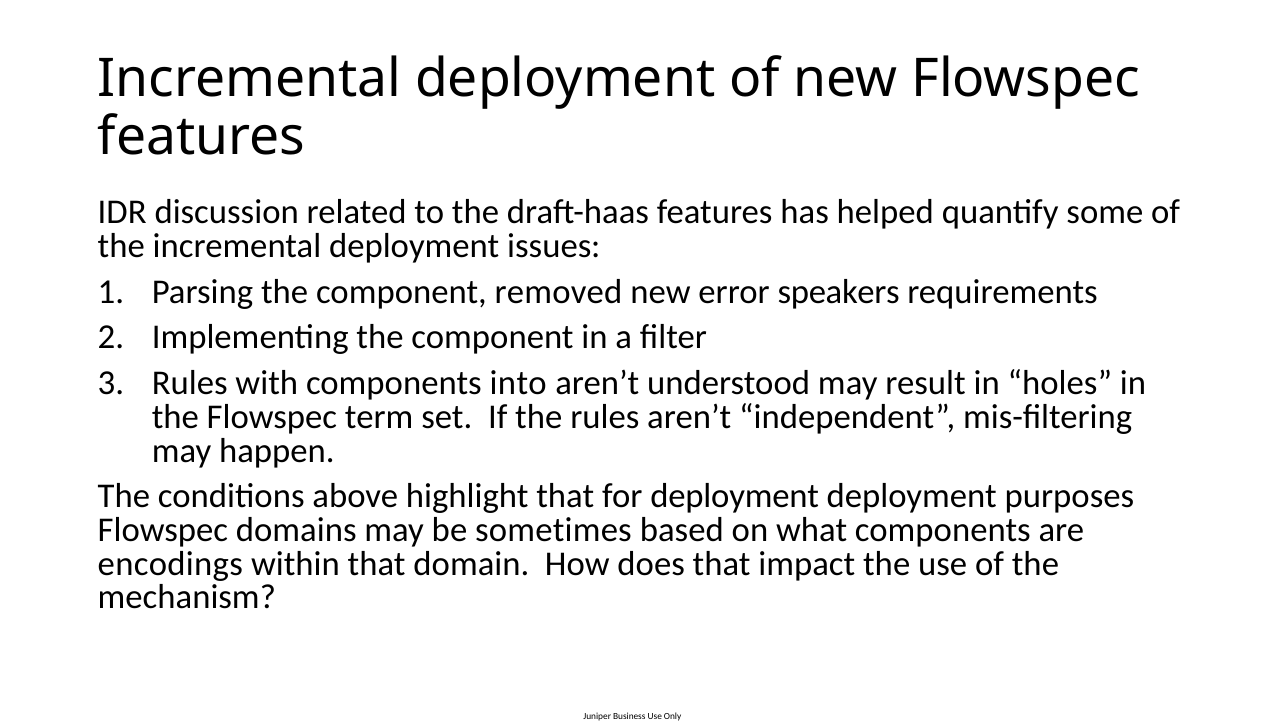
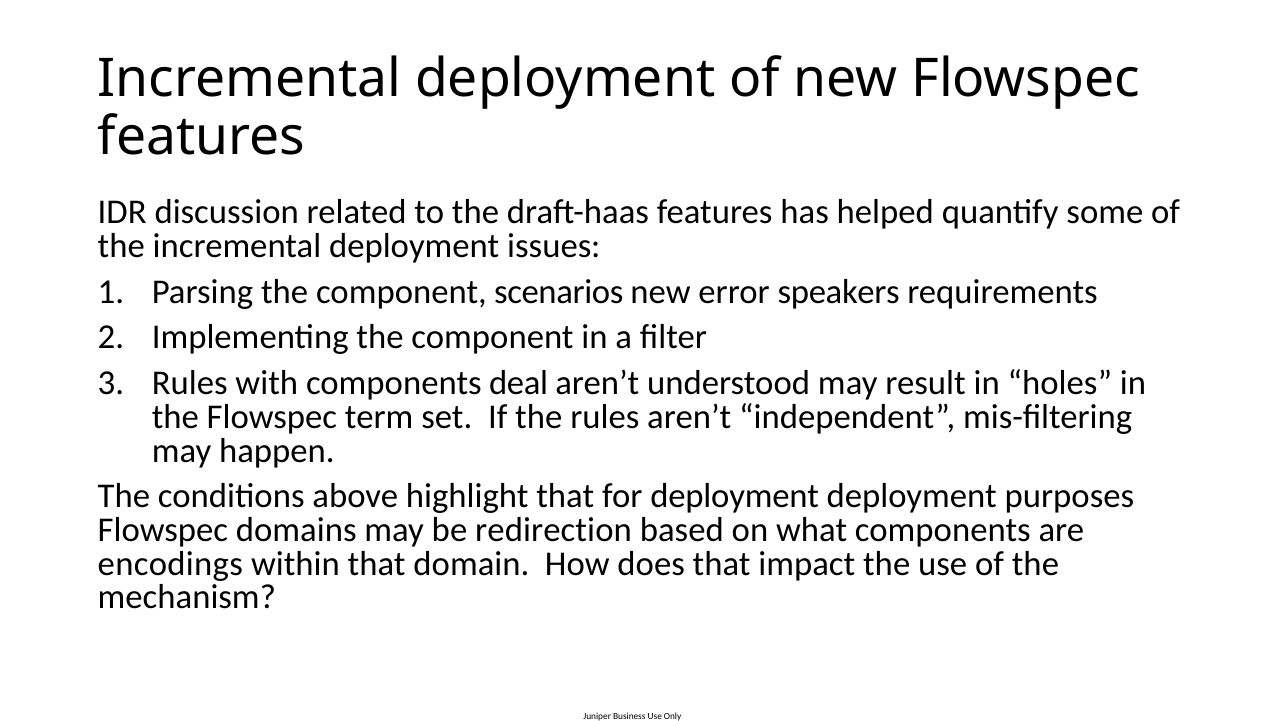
removed: removed -> scenarios
into: into -> deal
sometimes: sometimes -> redirection
